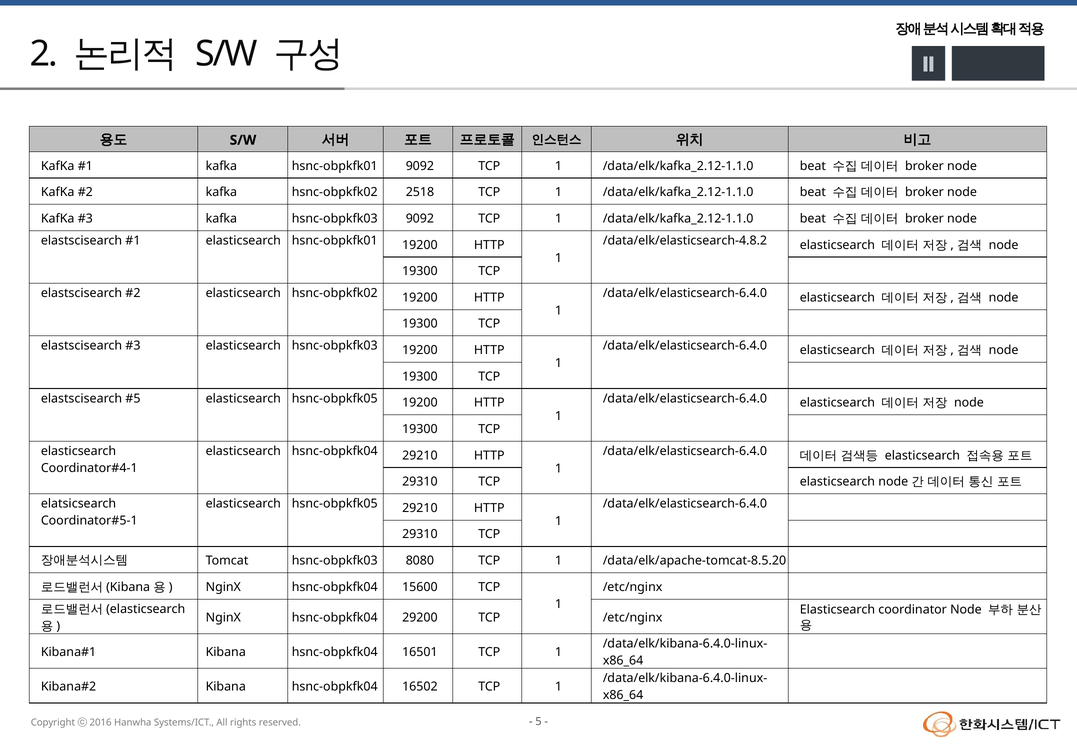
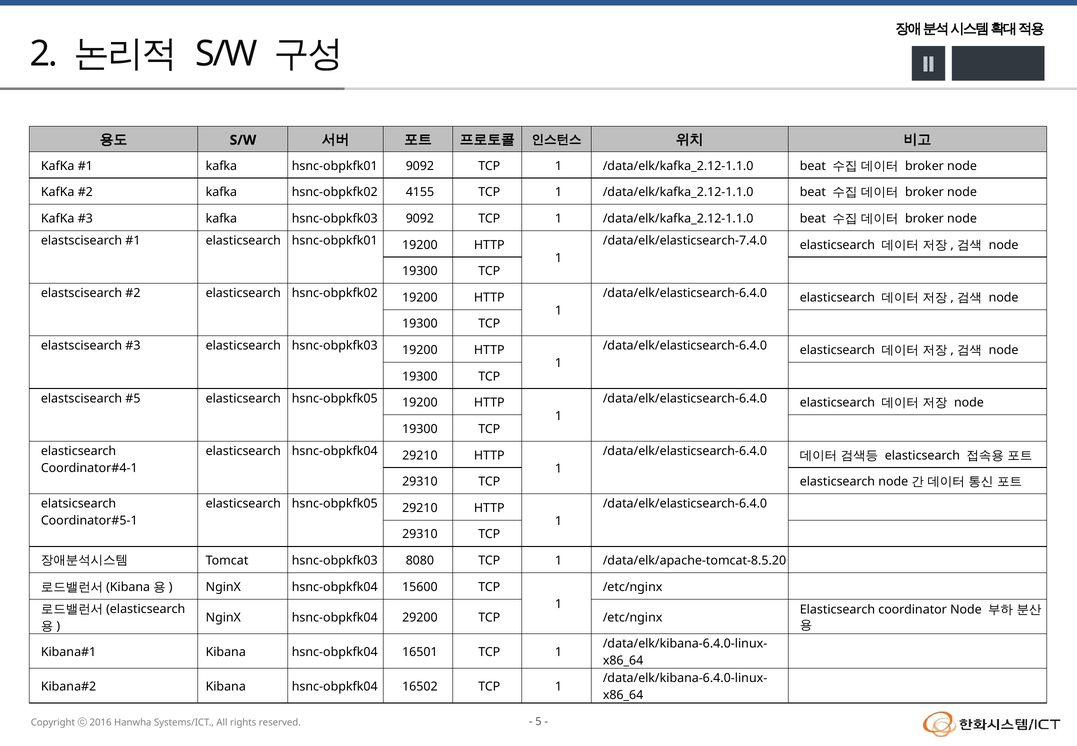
2518: 2518 -> 4155
/data/elk/elasticsearch-4.8.2: /data/elk/elasticsearch-4.8.2 -> /data/elk/elasticsearch-7.4.0
